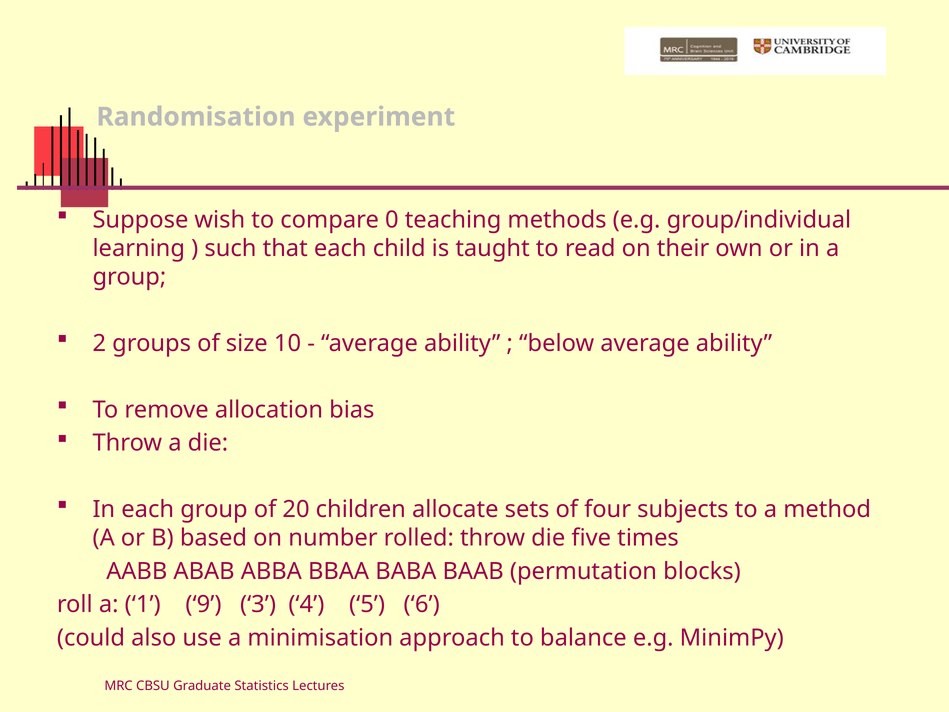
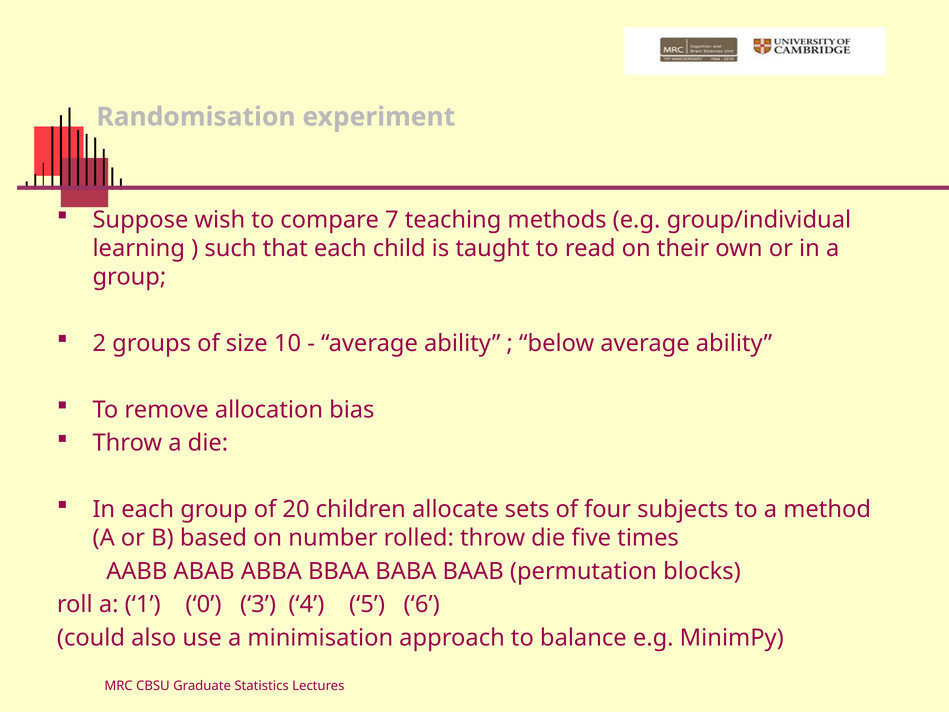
0: 0 -> 7
9: 9 -> 0
